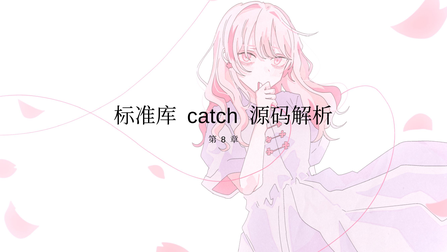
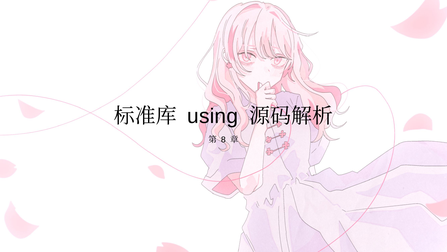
catch: catch -> using
